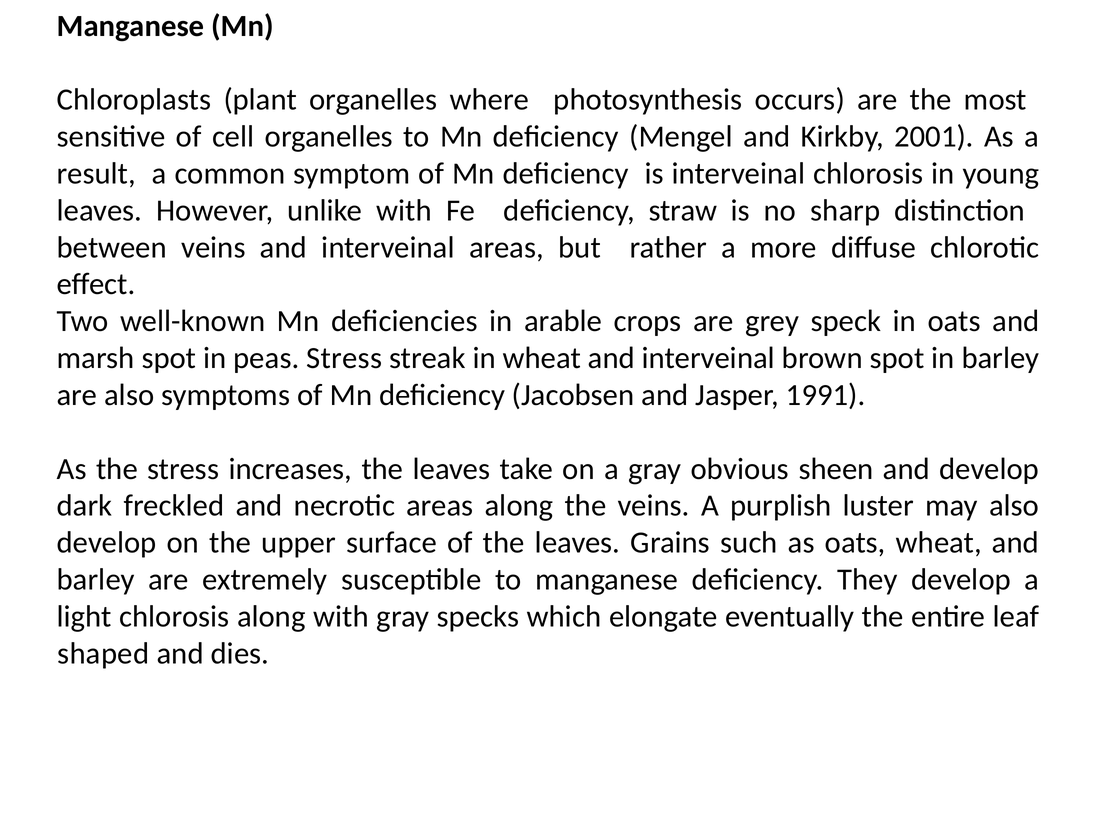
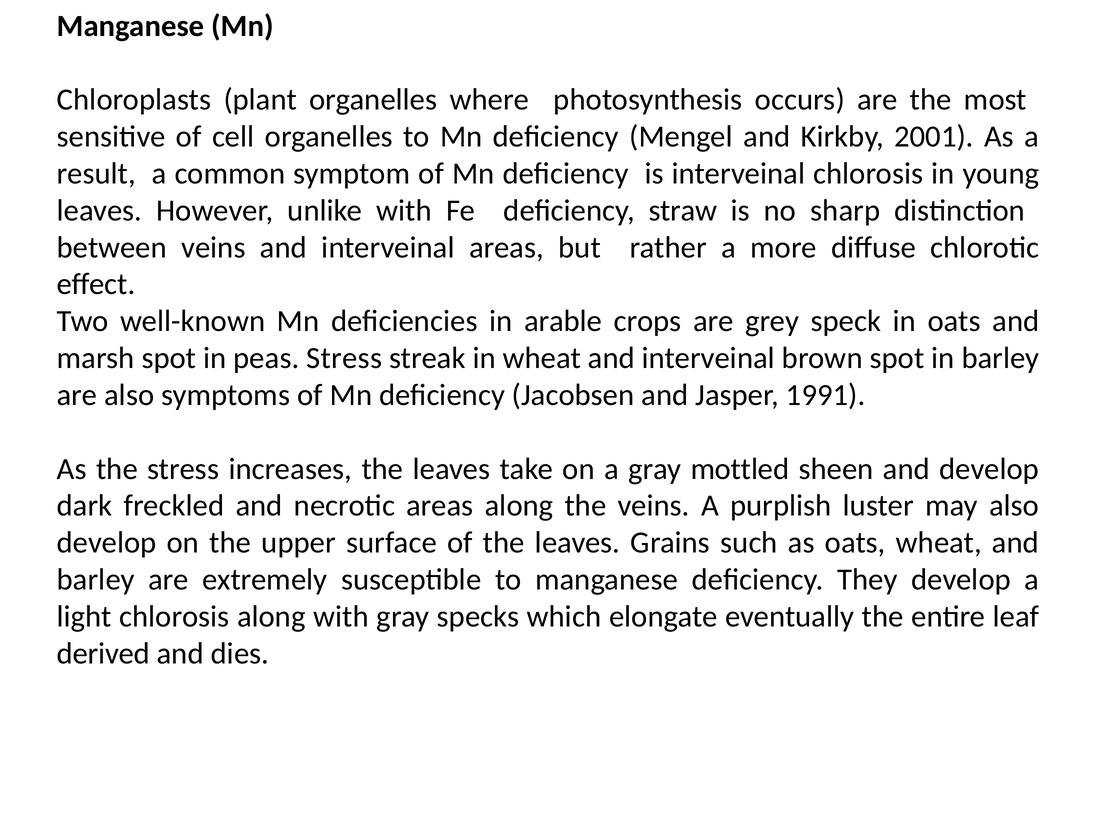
obvious: obvious -> mottled
shaped: shaped -> derived
